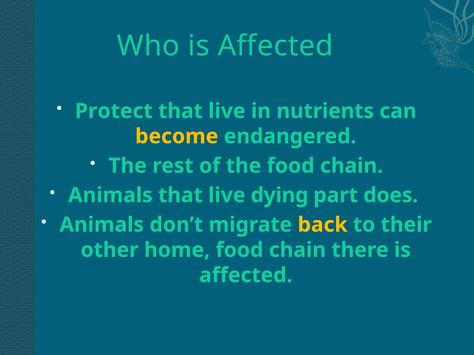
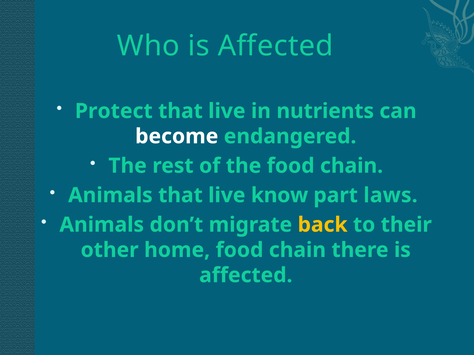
become colour: yellow -> white
dying: dying -> know
does: does -> laws
